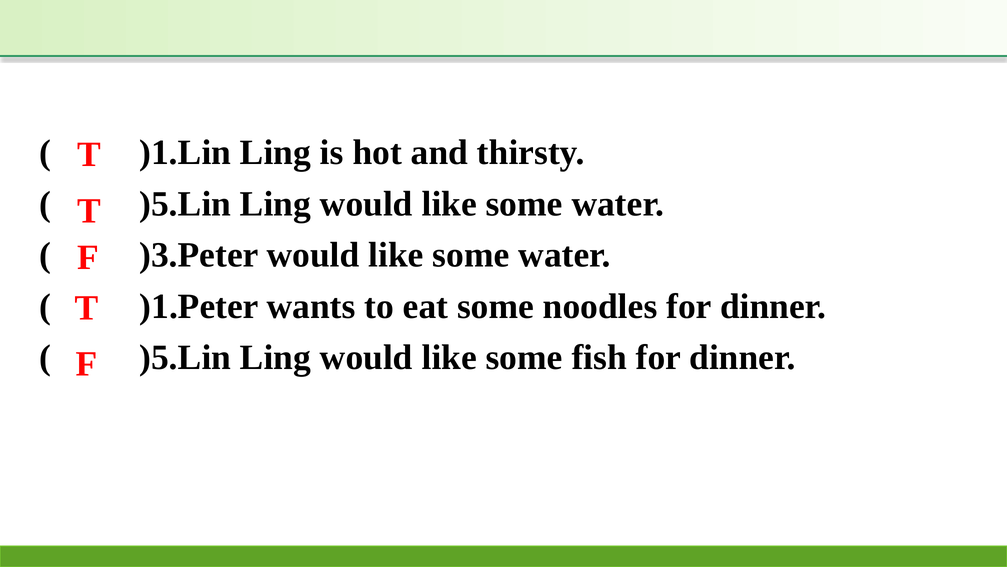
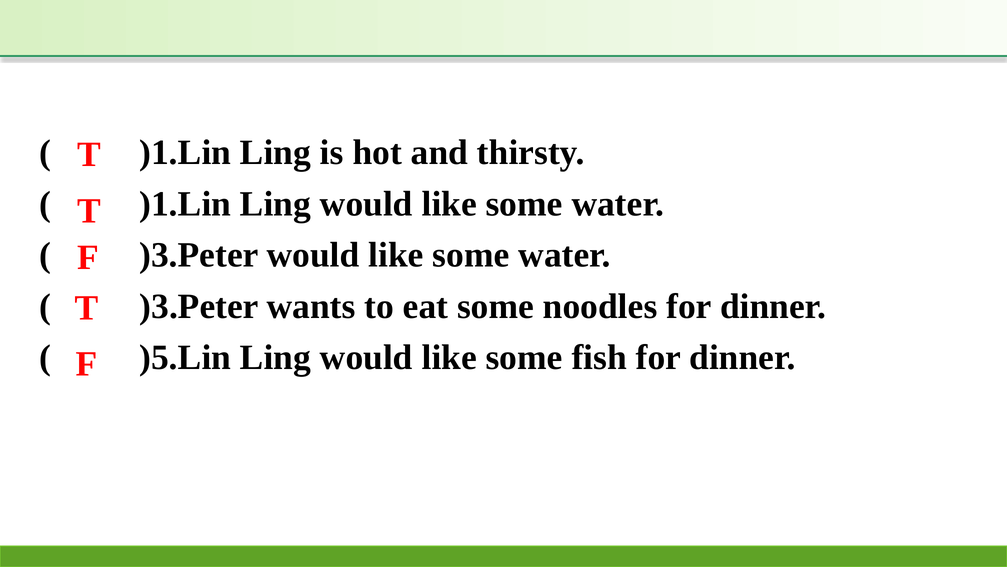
)5.Lin at (185, 204): )5.Lin -> )1.Lin
)1.Peter at (199, 306): )1.Peter -> )3.Peter
